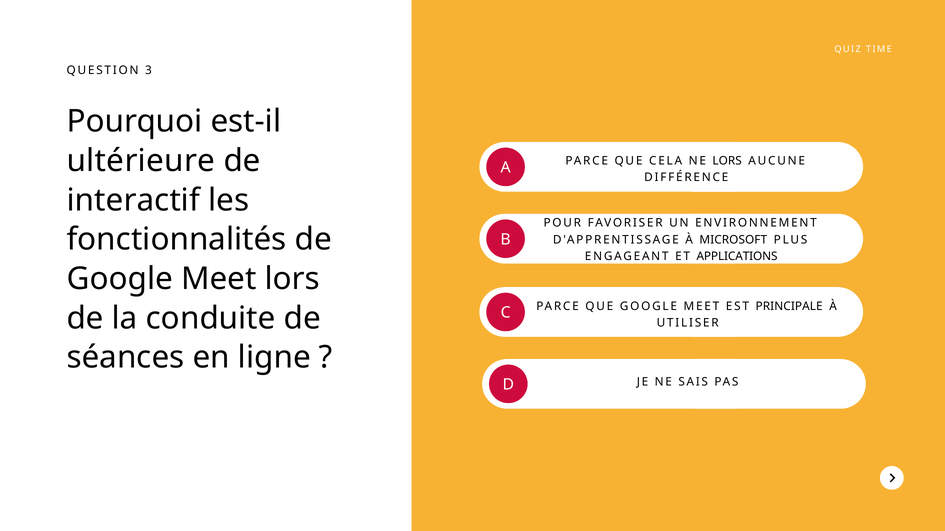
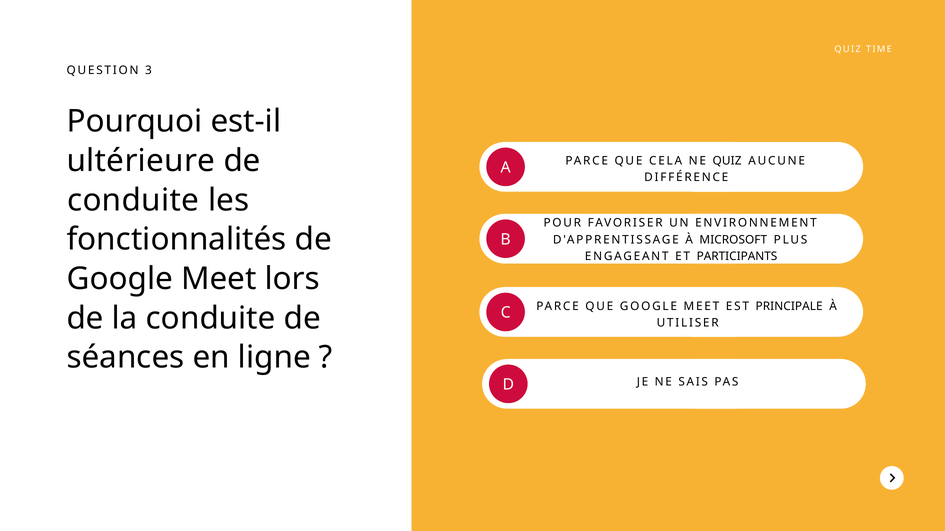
NE LORS: LORS -> QUIZ
interactif at (133, 200): interactif -> conduite
APPLICATIONS: APPLICATIONS -> PARTICIPANTS
